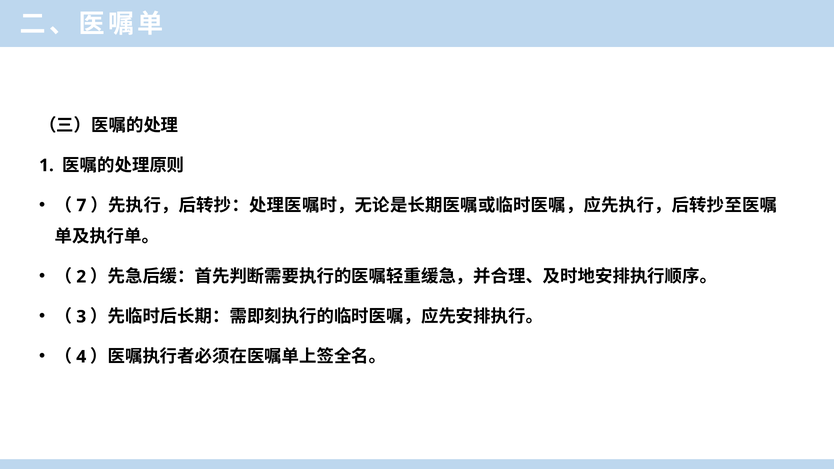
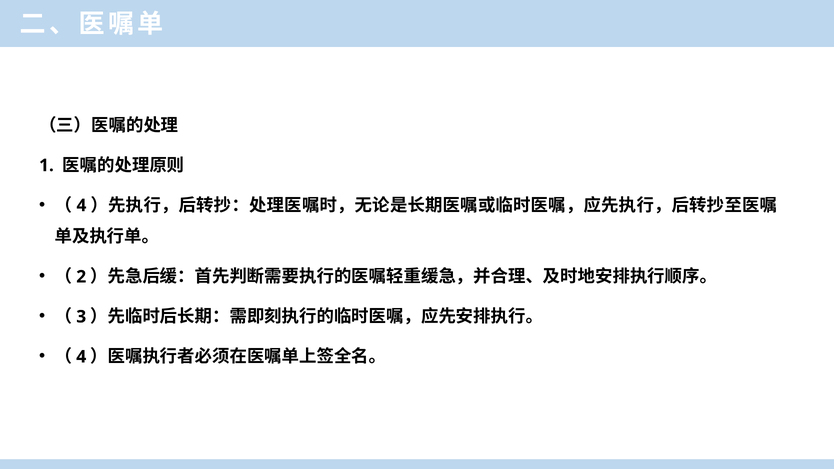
7 at (81, 205): 7 -> 4
